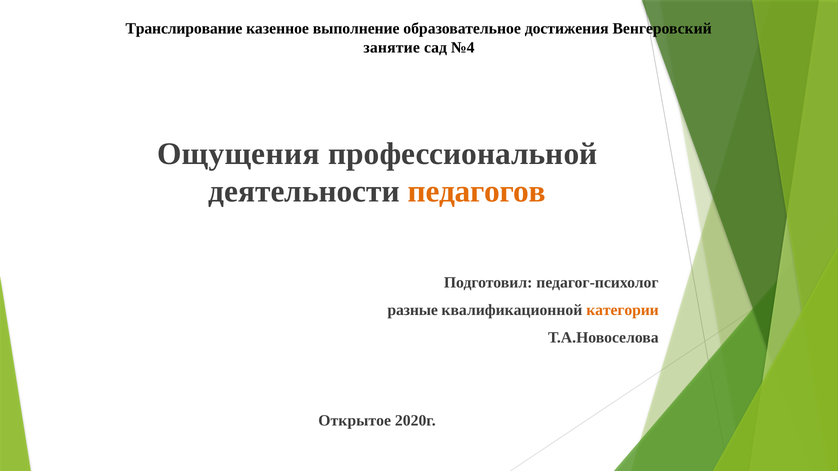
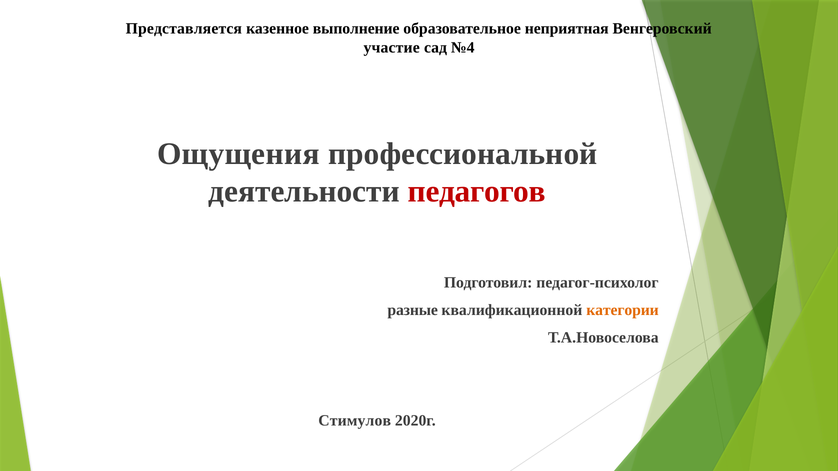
Транслирование: Транслирование -> Представляется
достижения: достижения -> неприятная
занятие: занятие -> участие
педагогов colour: orange -> red
Открытое: Открытое -> Стимулов
